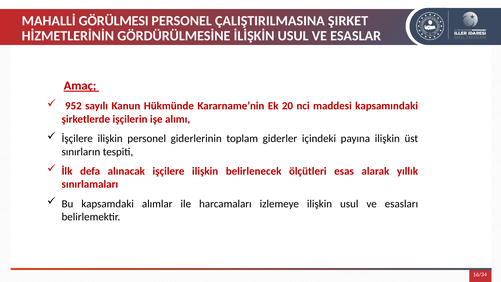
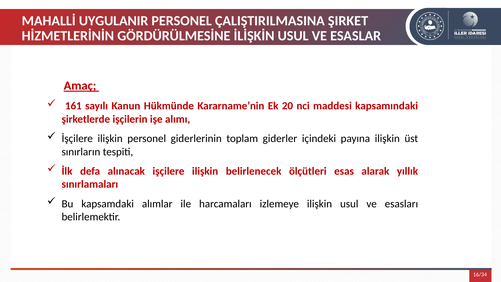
GÖRÜLMESI: GÖRÜLMESI -> UYGULANIR
952: 952 -> 161
